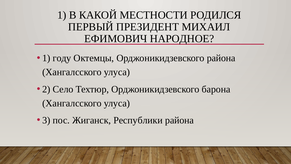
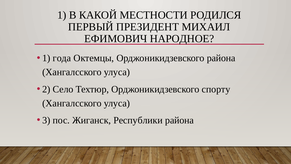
году: году -> года
барона: барона -> спорту
